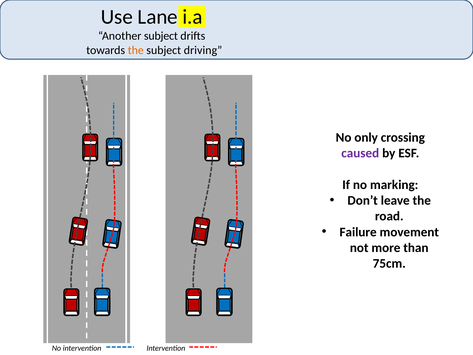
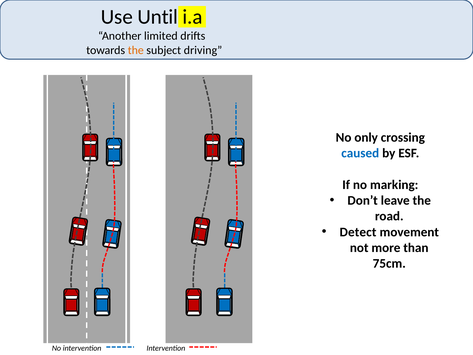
Lane: Lane -> Until
Another subject: subject -> limited
caused colour: purple -> blue
Failure: Failure -> Detect
